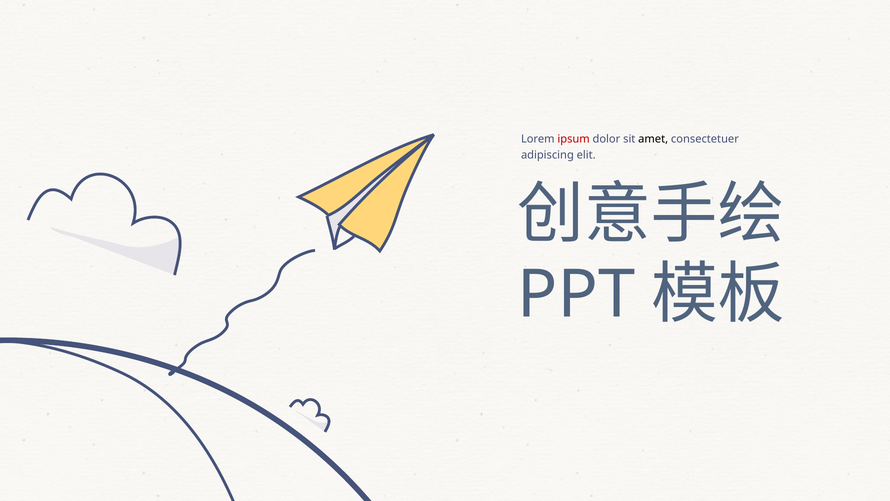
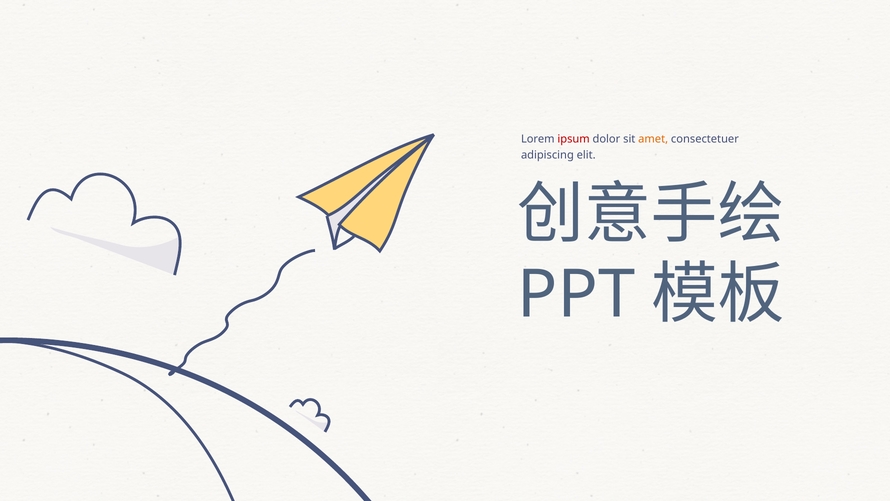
amet colour: black -> orange
